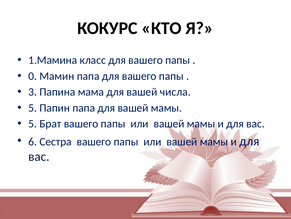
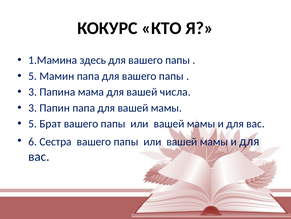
класс: класс -> здесь
0 at (33, 76): 0 -> 5
5 at (33, 108): 5 -> 3
